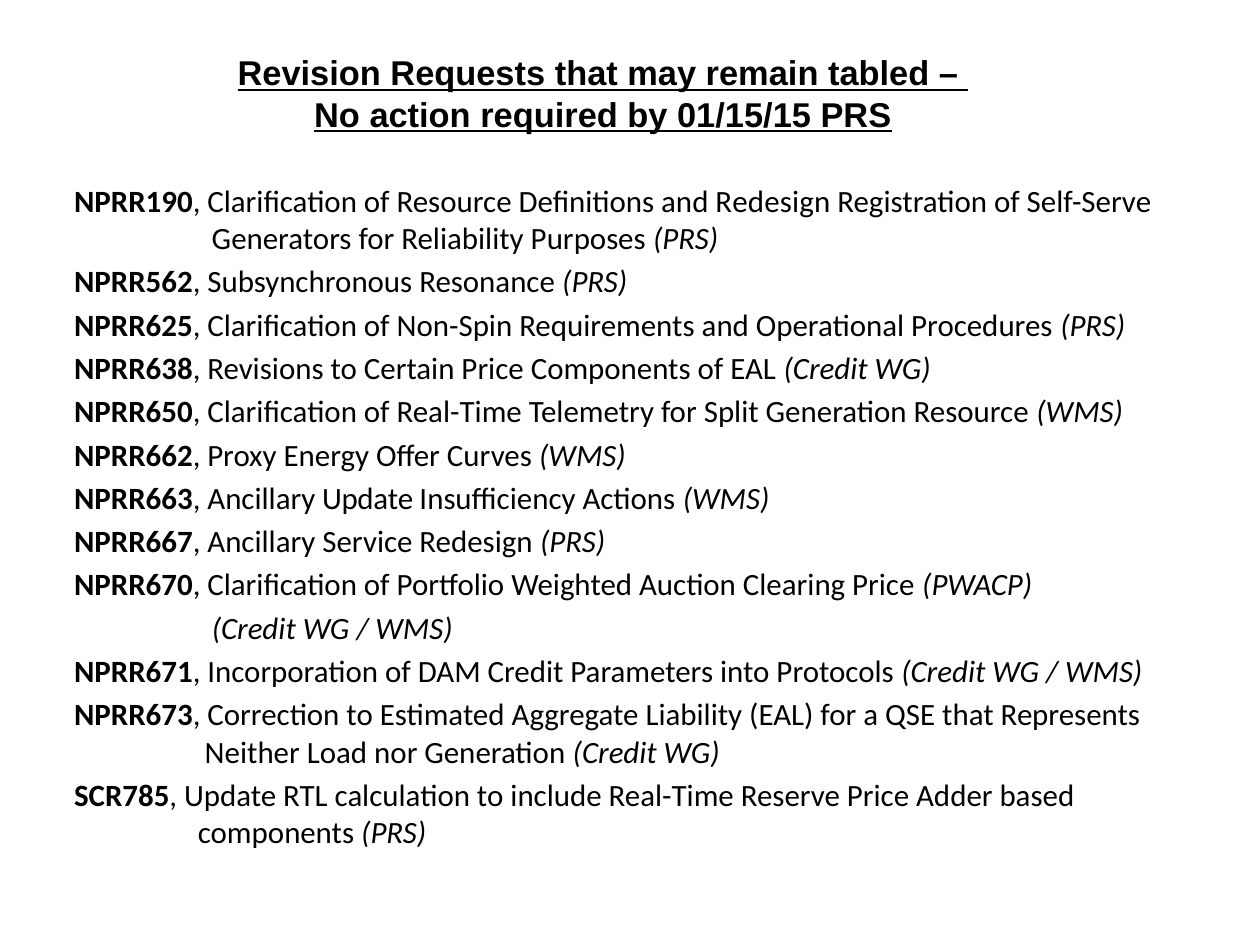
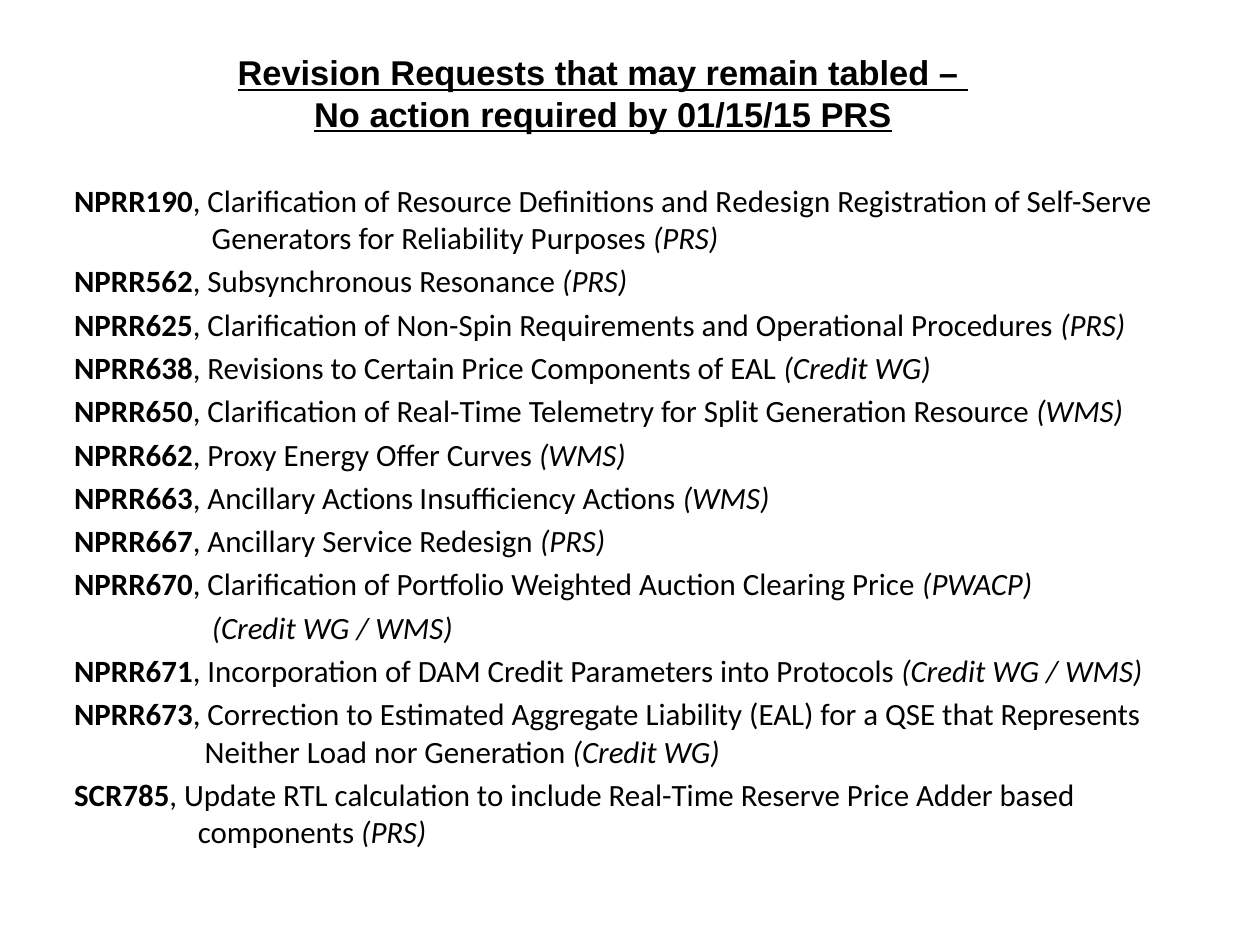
Ancillary Update: Update -> Actions
